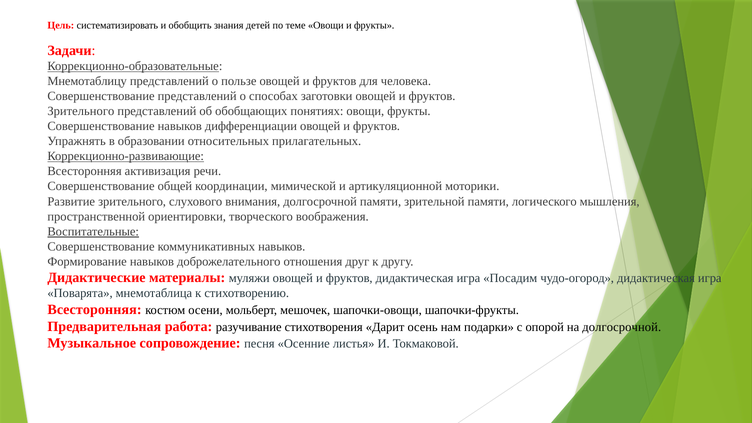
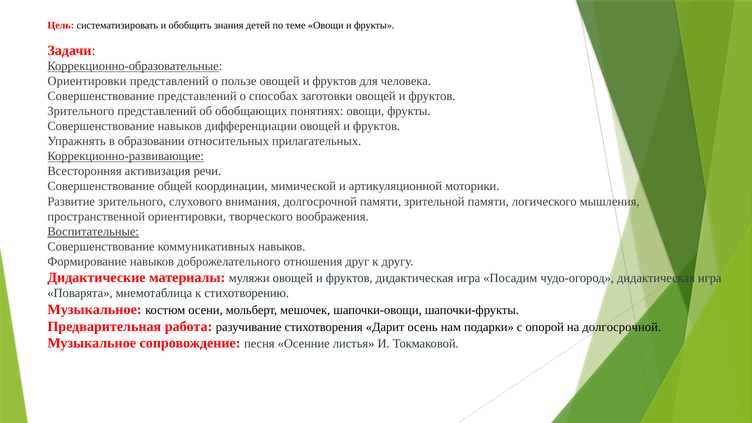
Мнемотаблицу at (87, 81): Мнемотаблицу -> Ориентировки
Всесторонняя at (95, 309): Всесторонняя -> Музыкальное
